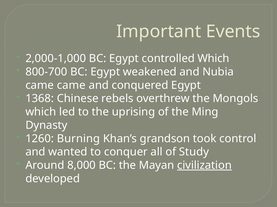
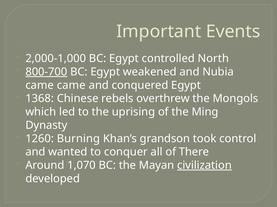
controlled Which: Which -> North
800-700 underline: none -> present
Study: Study -> There
8,000: 8,000 -> 1,070
